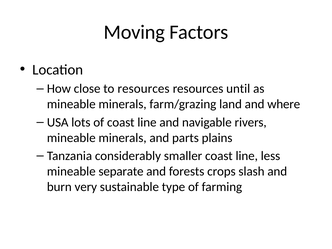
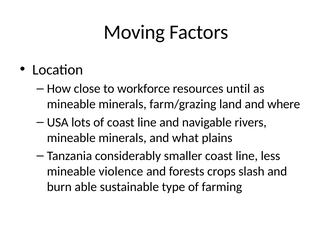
to resources: resources -> workforce
parts: parts -> what
separate: separate -> violence
very: very -> able
